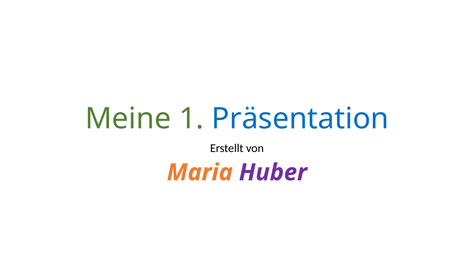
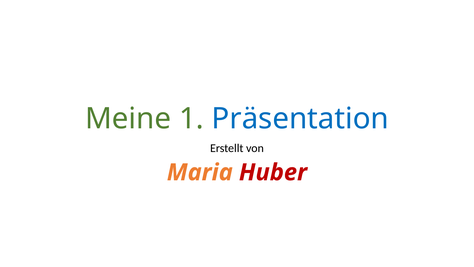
Huber colour: purple -> red
